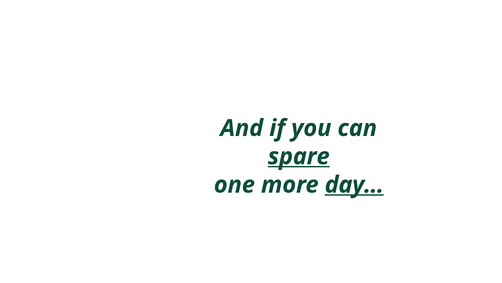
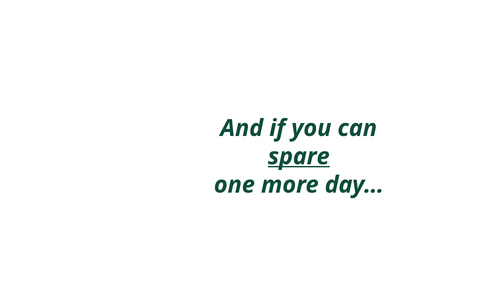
day… underline: present -> none
